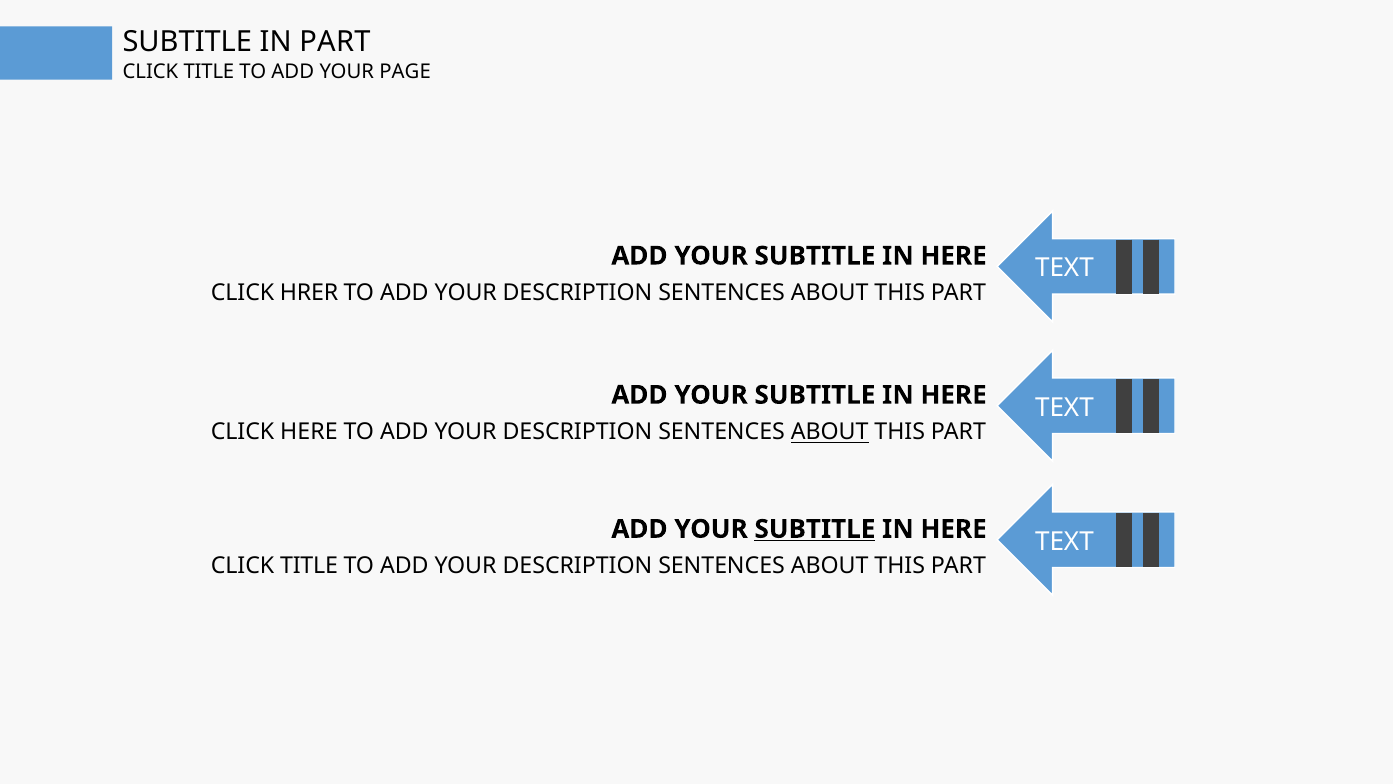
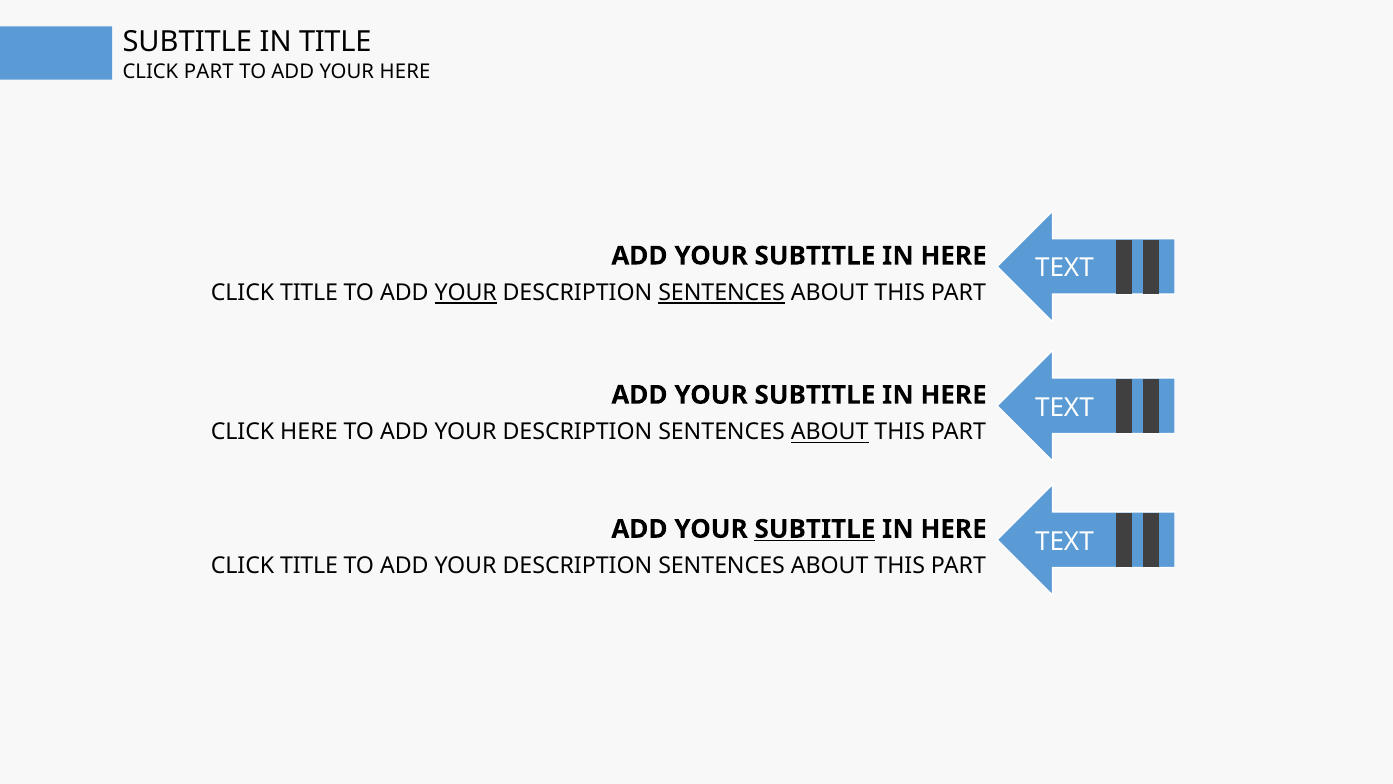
IN PART: PART -> TITLE
TITLE at (209, 71): TITLE -> PART
YOUR PAGE: PAGE -> HERE
HRER at (309, 293): HRER -> TITLE
YOUR at (466, 293) underline: none -> present
SENTENCES at (722, 293) underline: none -> present
